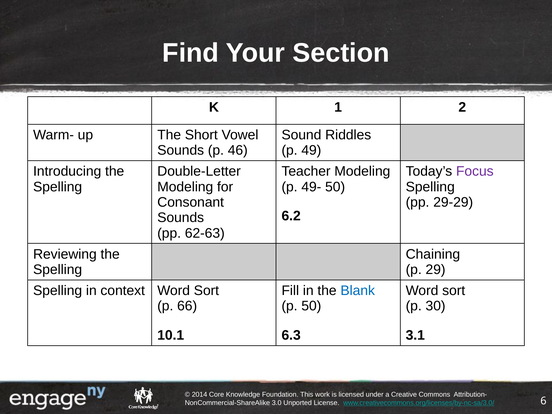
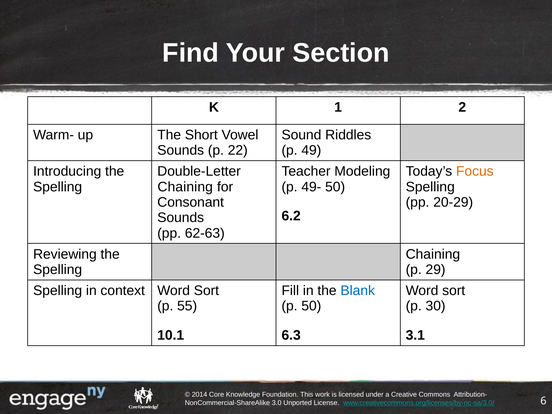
46: 46 -> 22
Focus colour: purple -> orange
Modeling at (185, 187): Modeling -> Chaining
29-29: 29-29 -> 20-29
66: 66 -> 55
